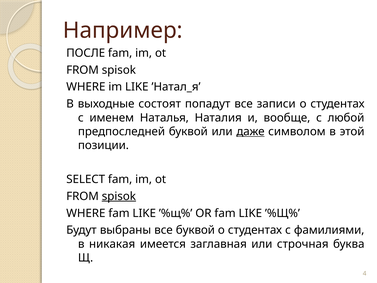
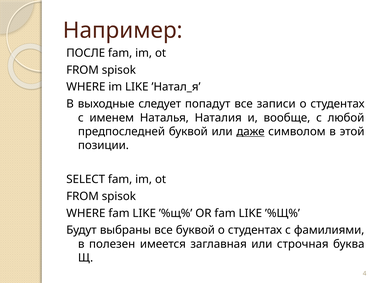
состоят: состоят -> следует
spisok at (119, 196) underline: present -> none
никакая: никакая -> полезен
